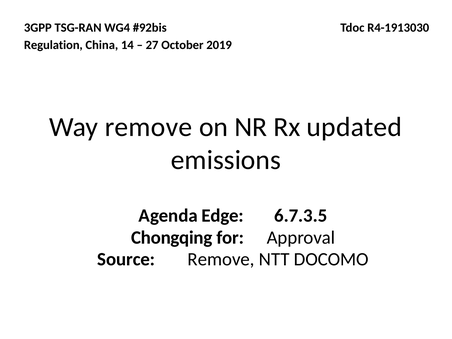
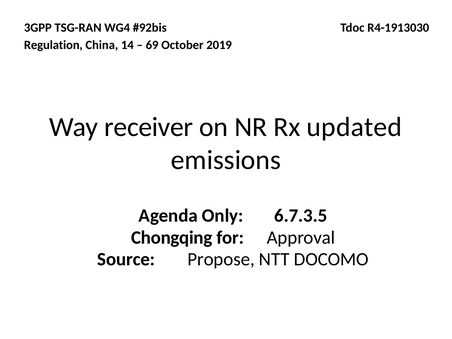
27: 27 -> 69
Way remove: remove -> receiver
Edge: Edge -> Only
Source Remove: Remove -> Propose
